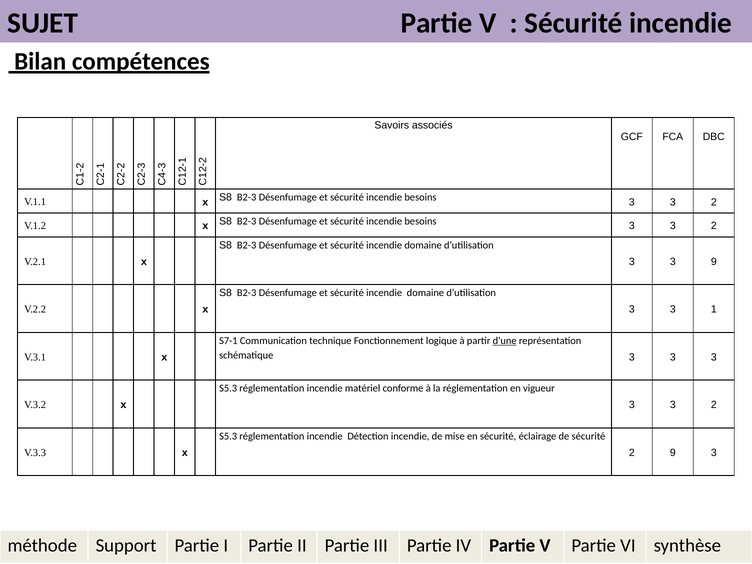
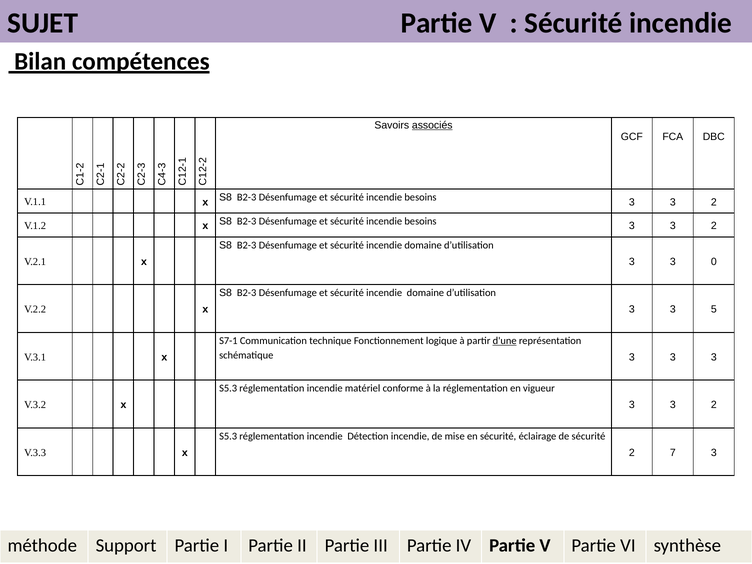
associés underline: none -> present
3 9: 9 -> 0
3 1: 1 -> 5
2 9: 9 -> 7
